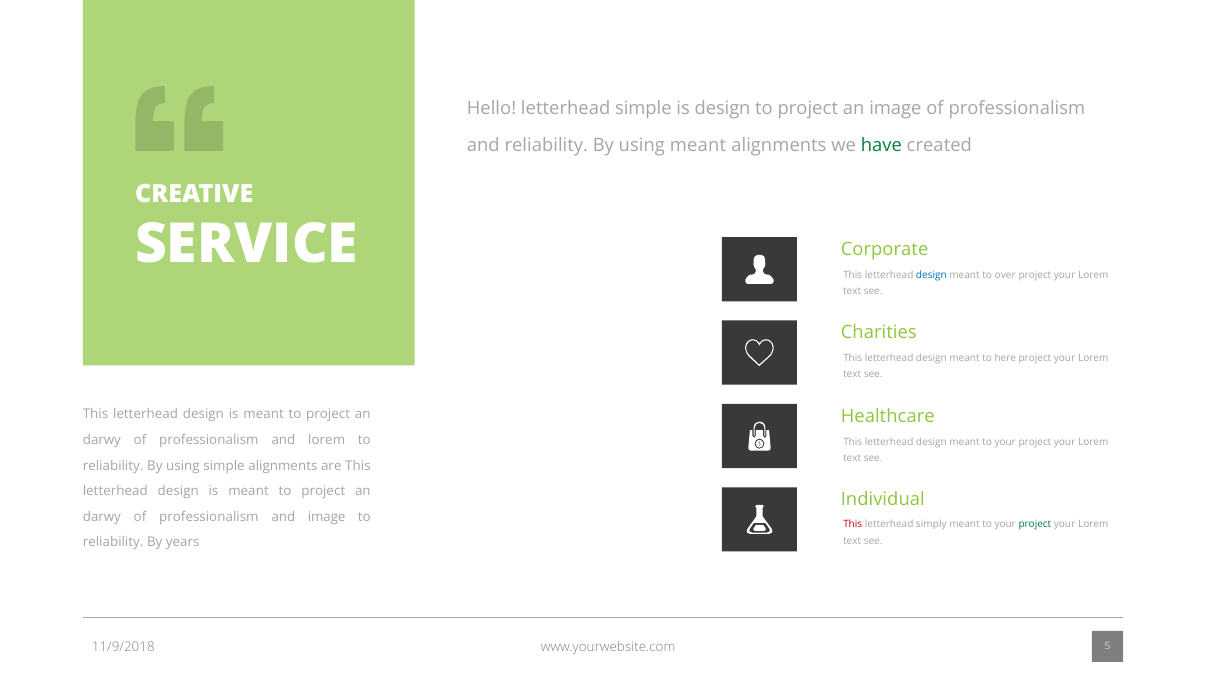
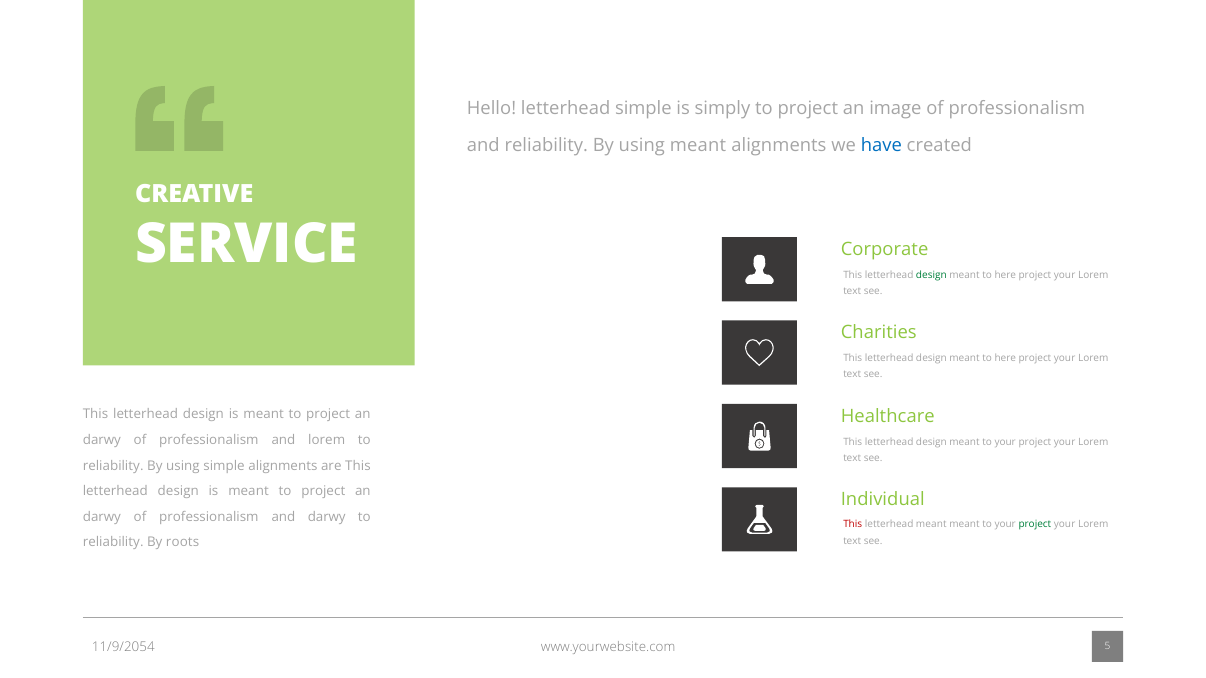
is design: design -> simply
have colour: green -> blue
design at (931, 275) colour: blue -> green
over at (1005, 275): over -> here
and image: image -> darwy
letterhead simply: simply -> meant
years: years -> roots
11/9/2018: 11/9/2018 -> 11/9/2054
